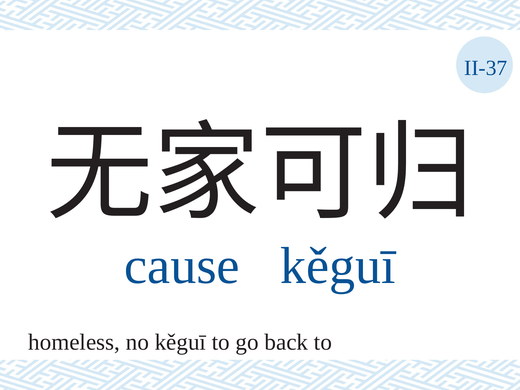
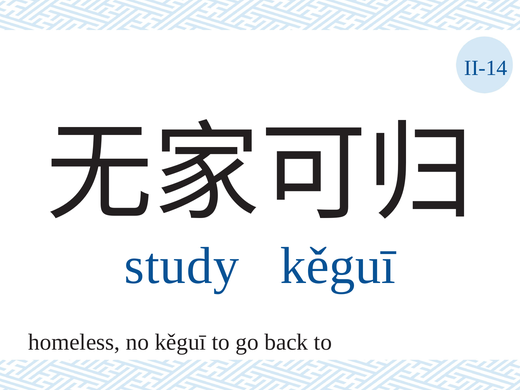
II-37: II-37 -> II-14
cause: cause -> study
